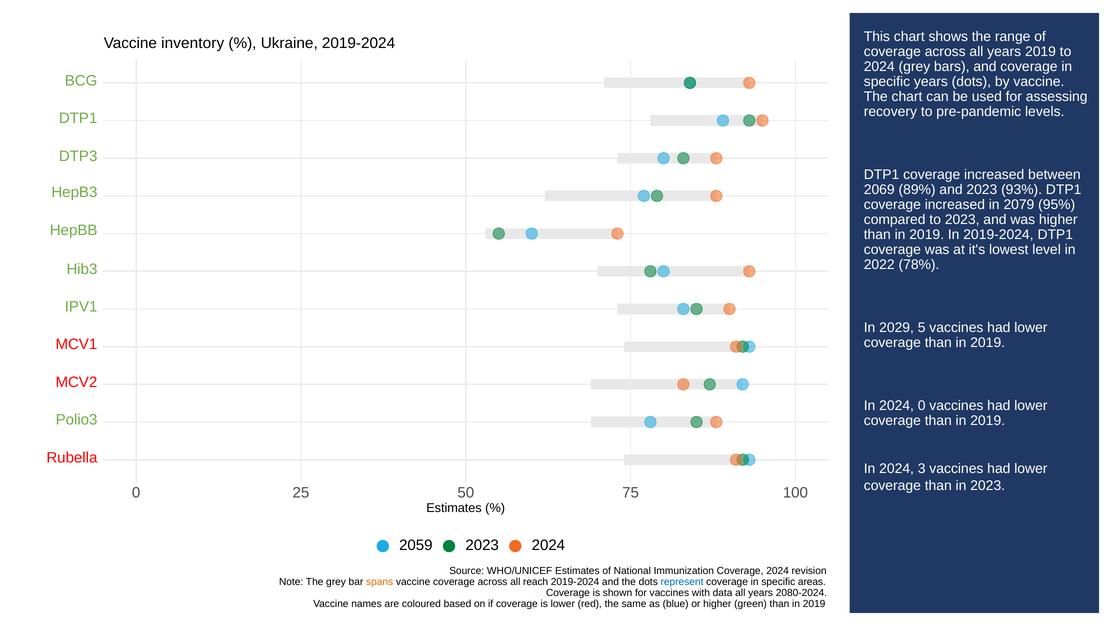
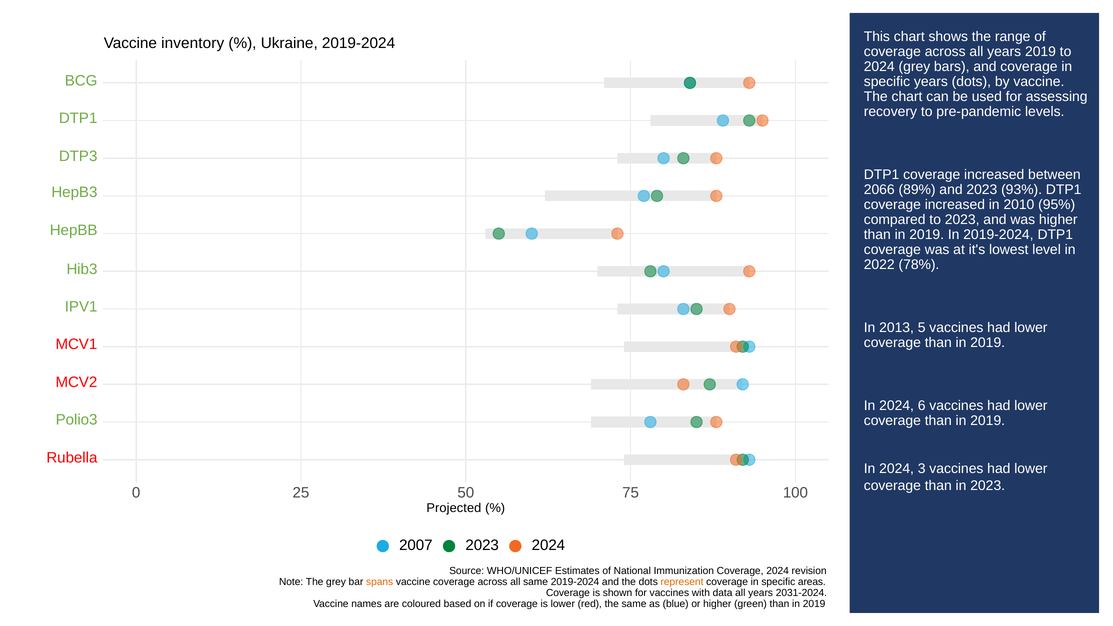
2069: 2069 -> 2066
2079: 2079 -> 2010
2029: 2029 -> 2013
2024 0: 0 -> 6
Estimates at (454, 508): Estimates -> Projected
2059: 2059 -> 2007
all reach: reach -> same
represent colour: blue -> orange
2080-2024: 2080-2024 -> 2031-2024
